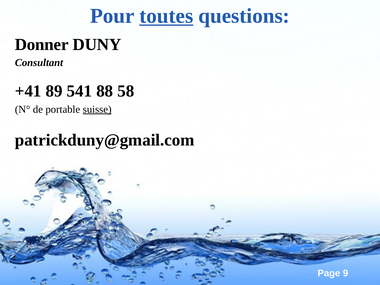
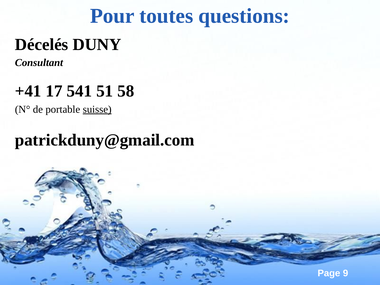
toutes underline: present -> none
Donner: Donner -> Décelés
89: 89 -> 17
88: 88 -> 51
